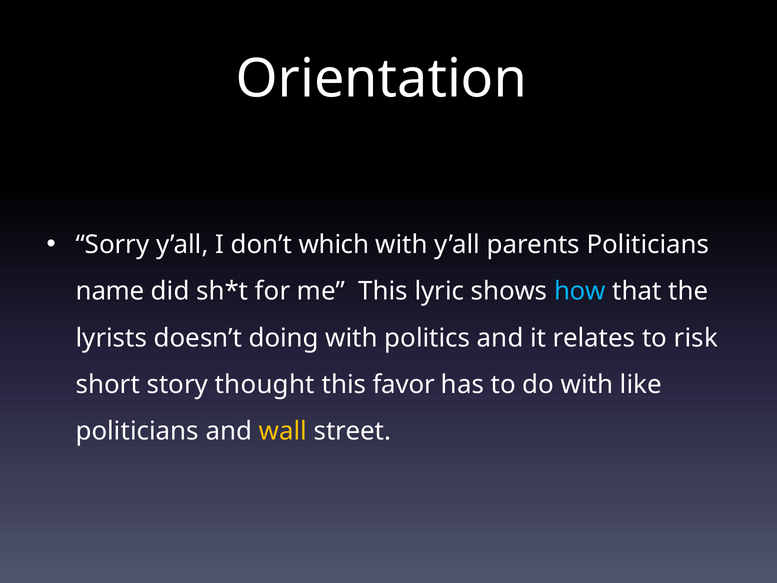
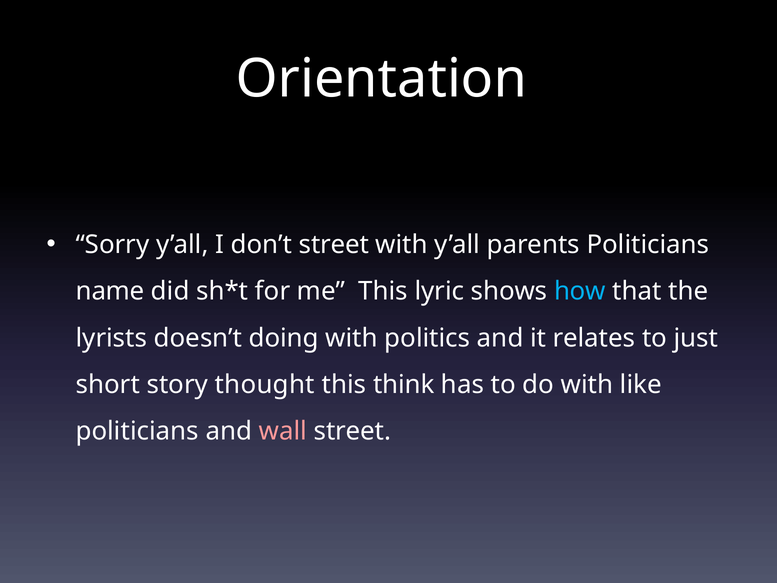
don’t which: which -> street
risk: risk -> just
favor: favor -> think
wall colour: yellow -> pink
